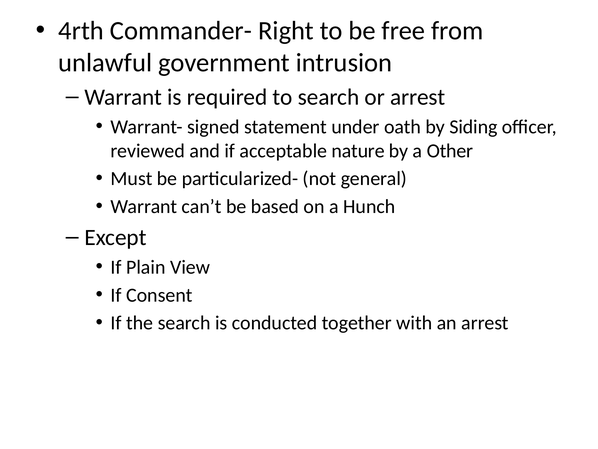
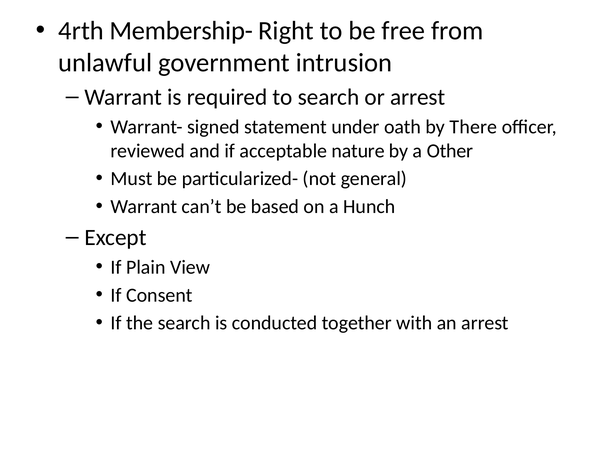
Commander-: Commander- -> Membership-
Siding: Siding -> There
